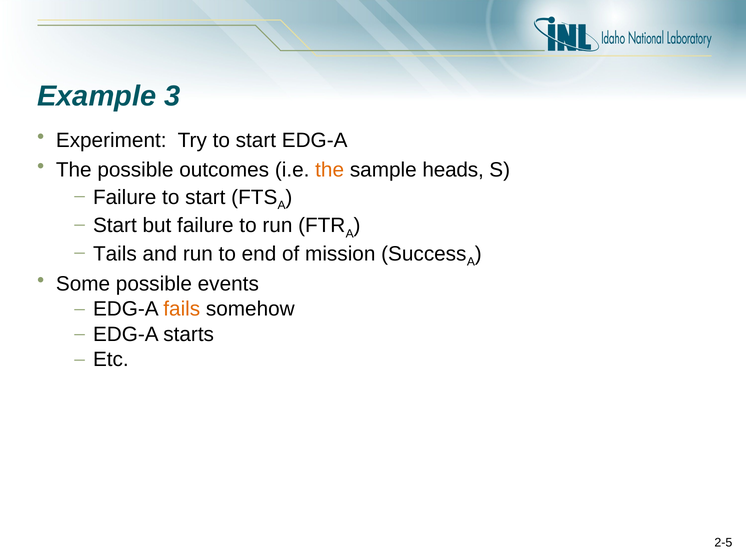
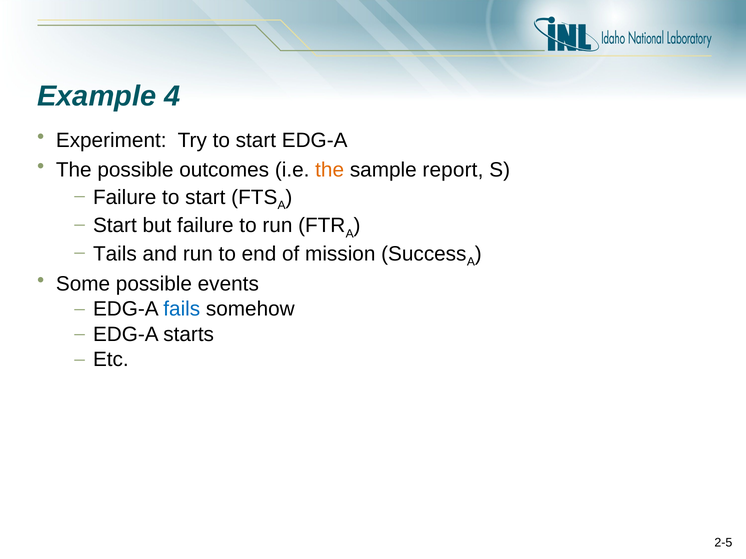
3: 3 -> 4
heads: heads -> report
fails colour: orange -> blue
